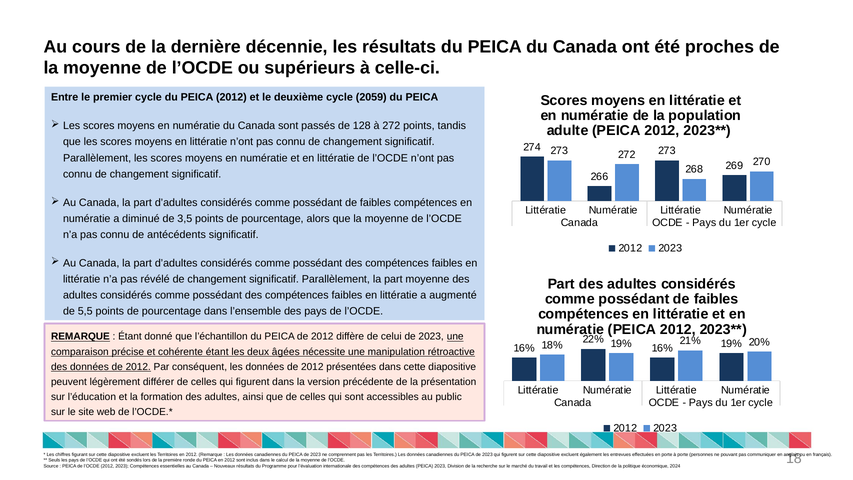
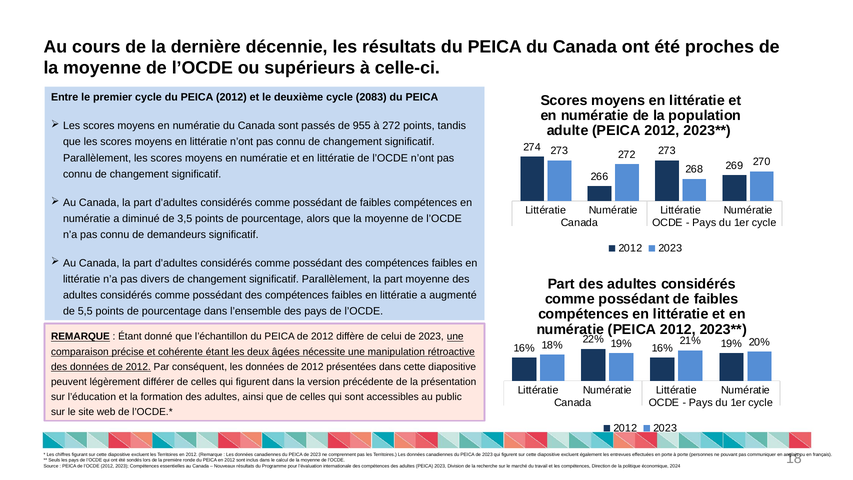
2059: 2059 -> 2083
128: 128 -> 955
antécédents: antécédents -> demandeurs
révélé: révélé -> divers
